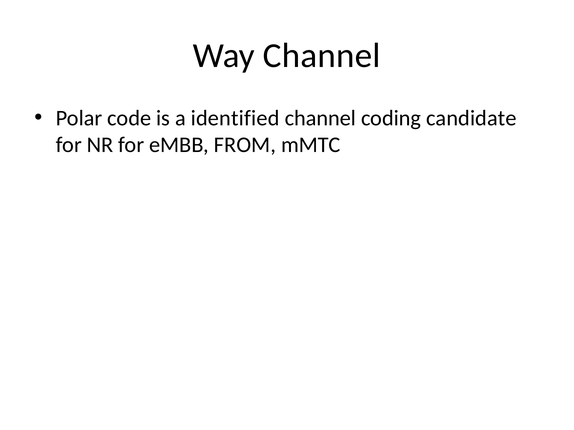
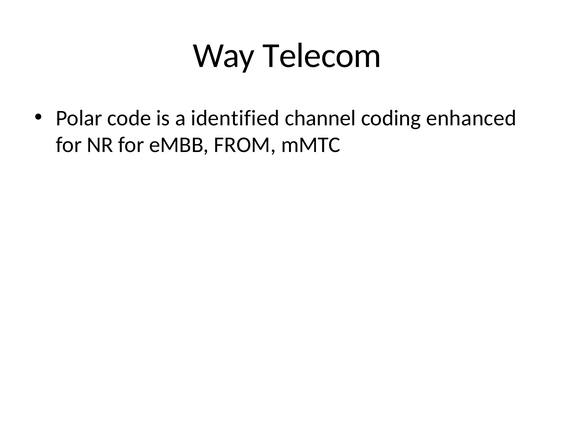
Way Channel: Channel -> Telecom
candidate: candidate -> enhanced
